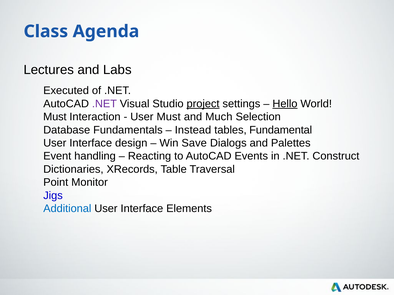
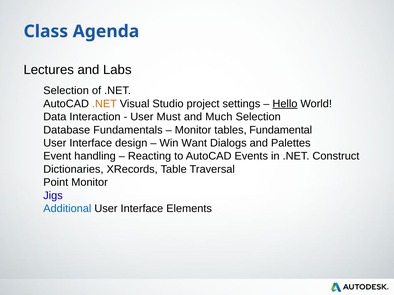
Executed at (66, 91): Executed -> Selection
.NET at (104, 104) colour: purple -> orange
project underline: present -> none
Must at (55, 117): Must -> Data
Instead at (193, 130): Instead -> Monitor
Save: Save -> Want
